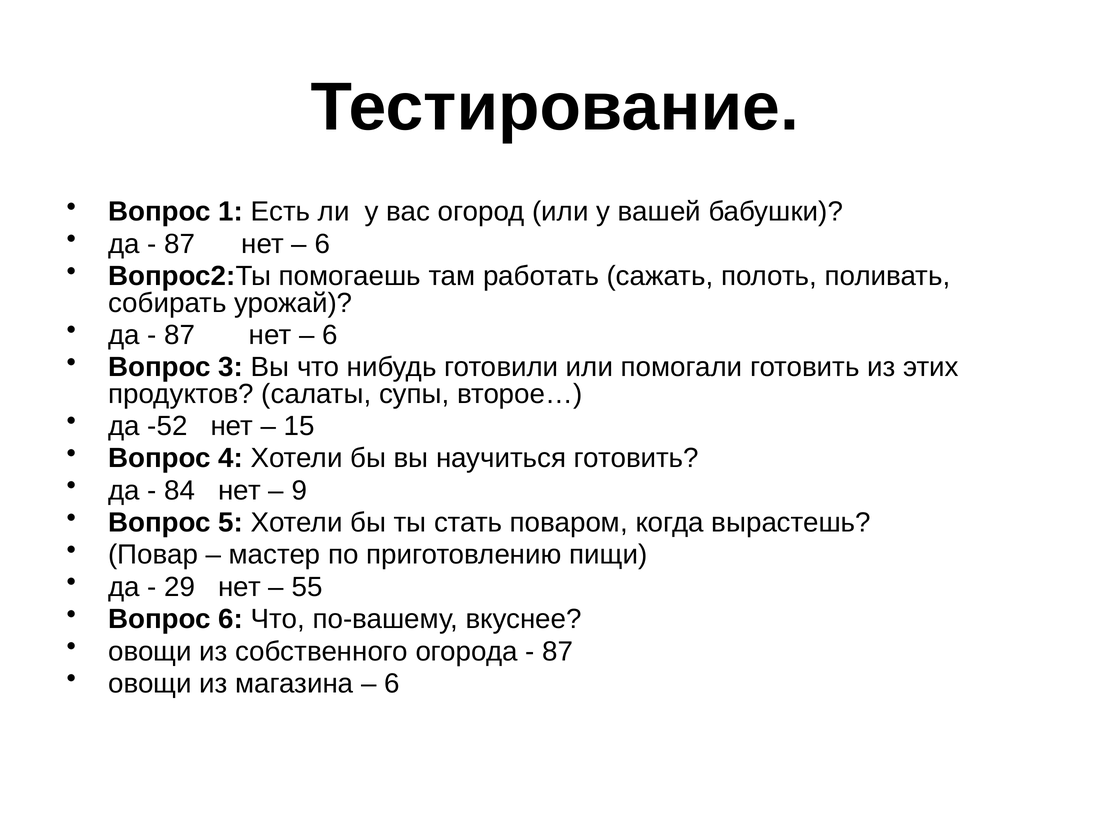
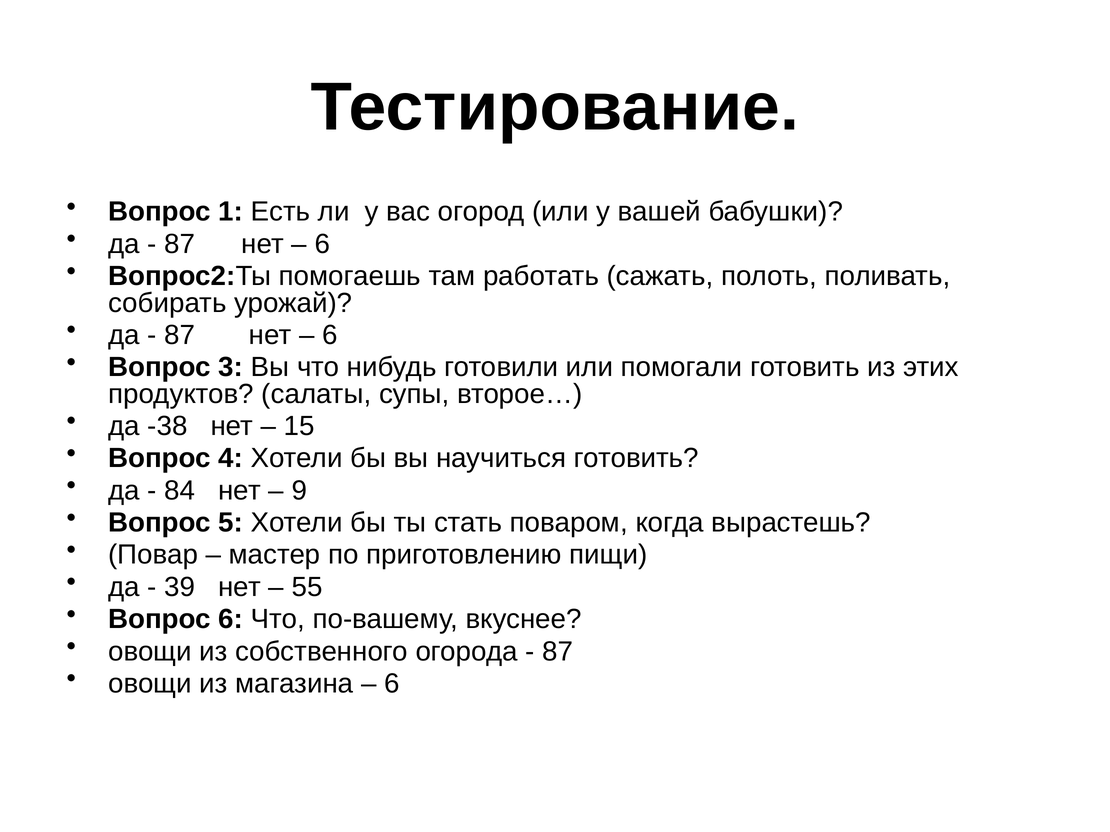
-52: -52 -> -38
29: 29 -> 39
